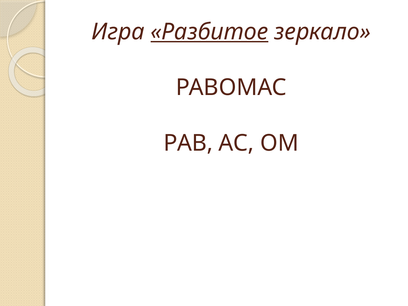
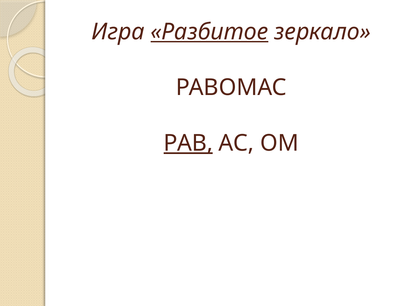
РАВ underline: none -> present
